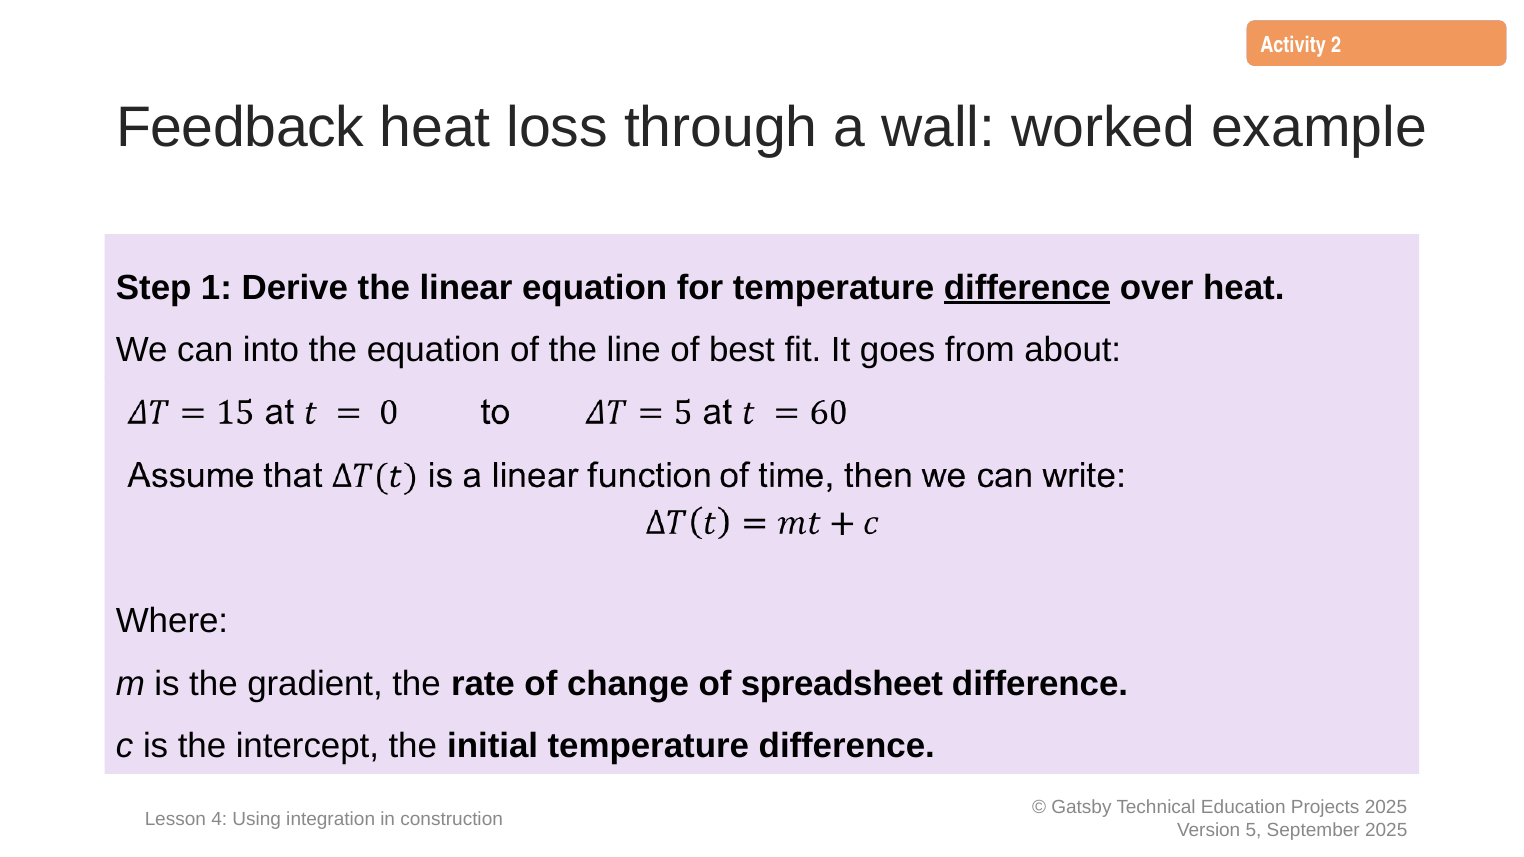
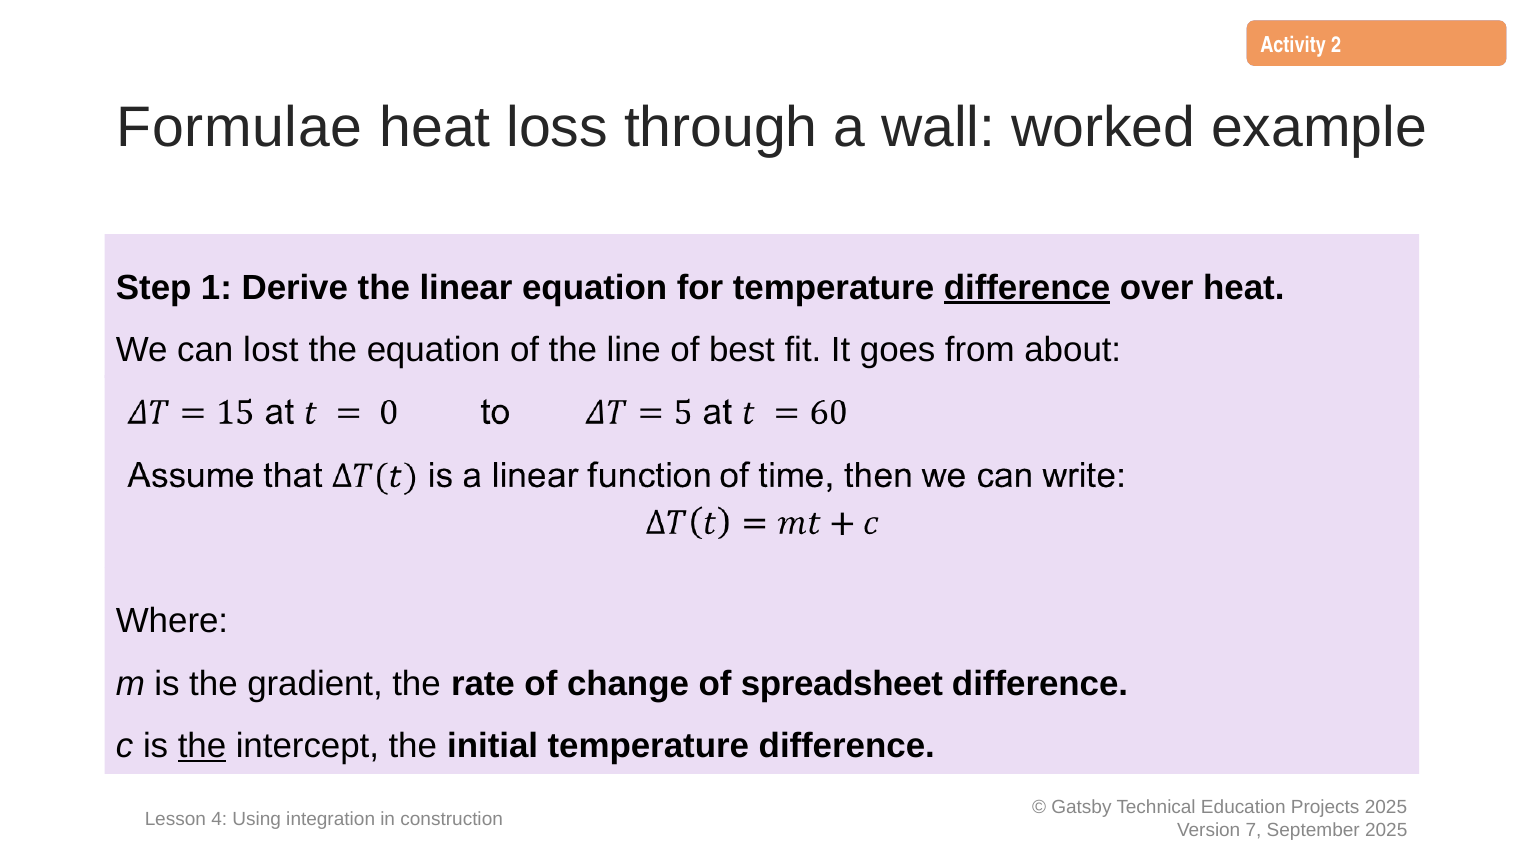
Feedback: Feedback -> Formulae
into: into -> lost
the at (202, 747) underline: none -> present
5: 5 -> 7
